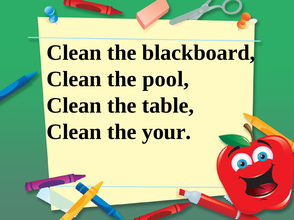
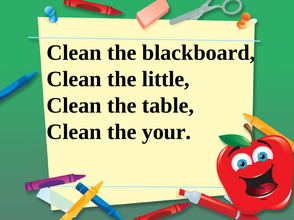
pool: pool -> little
